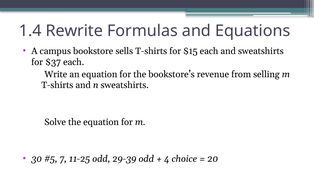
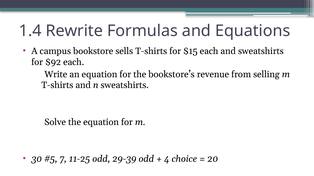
$37: $37 -> $92
